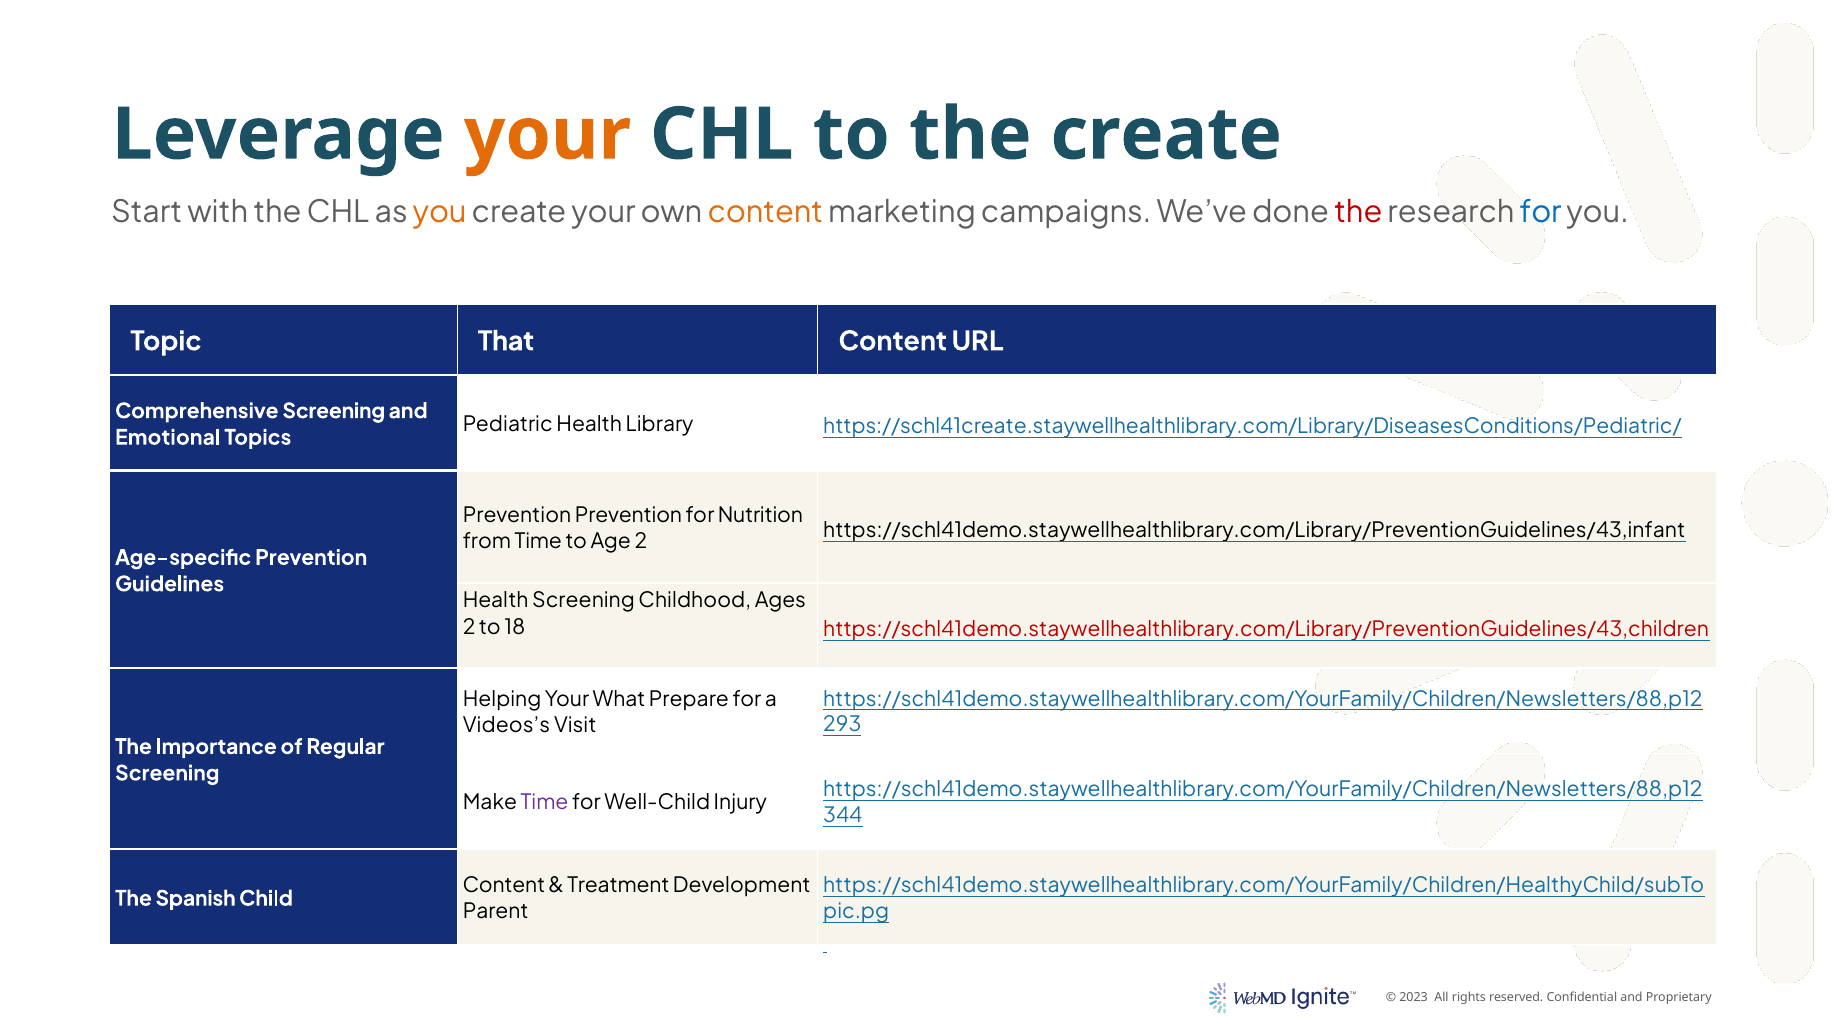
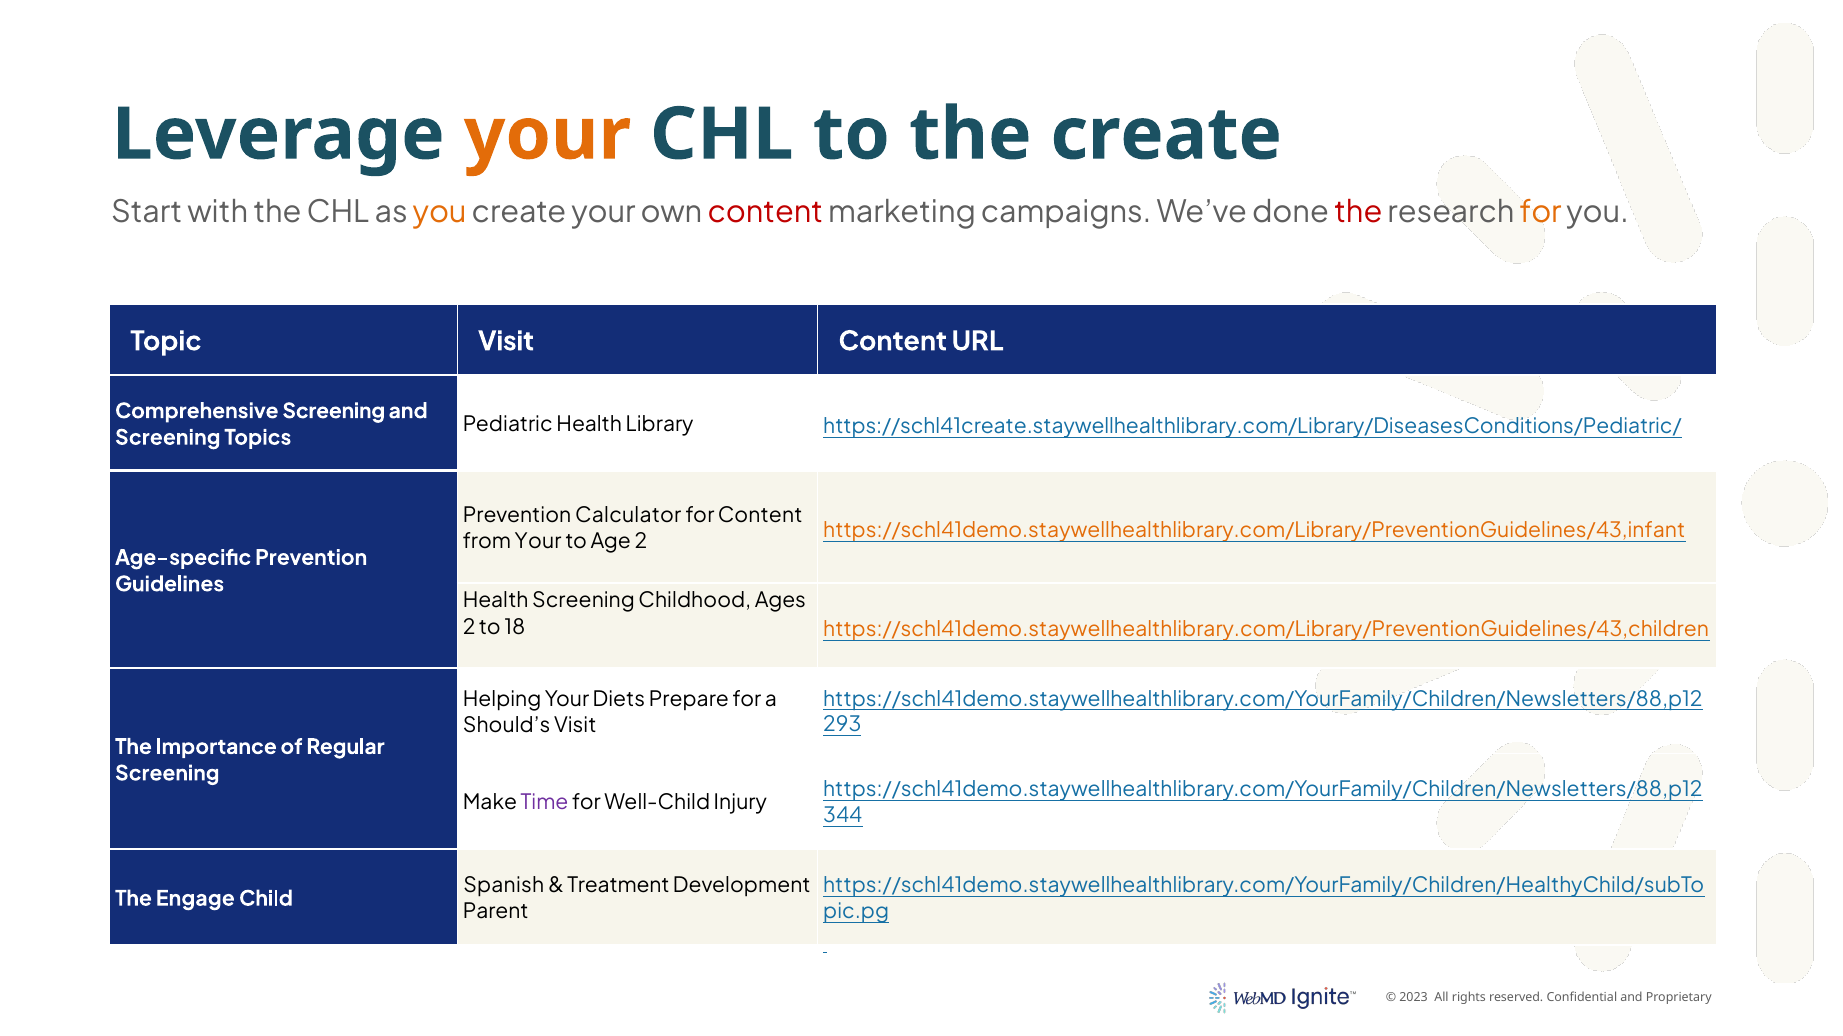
content at (765, 213) colour: orange -> red
for at (1541, 213) colour: blue -> orange
Topic That: That -> Visit
Emotional at (168, 438): Emotional -> Screening
Prevention Prevention: Prevention -> Calculator
for Nutrition: Nutrition -> Content
https://schl41demo.staywellhealthlibrary.com/Library/PreventionGuidelines/43,infant colour: black -> orange
from Time: Time -> Your
https://schl41demo.staywellhealthlibrary.com/Library/PreventionGuidelines/43,children colour: red -> orange
What: What -> Diets
Videos’s: Videos’s -> Should’s
Content at (504, 886): Content -> Spanish
Spanish: Spanish -> Engage
